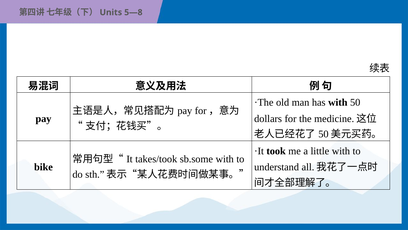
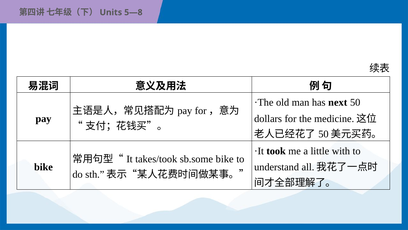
has with: with -> next
sb.some with: with -> bike
